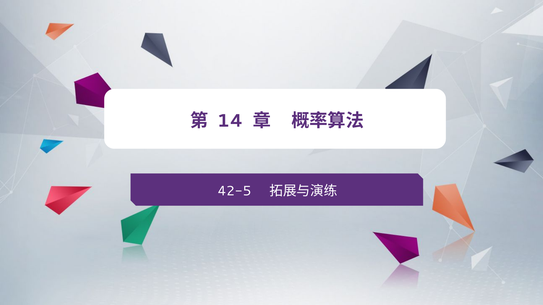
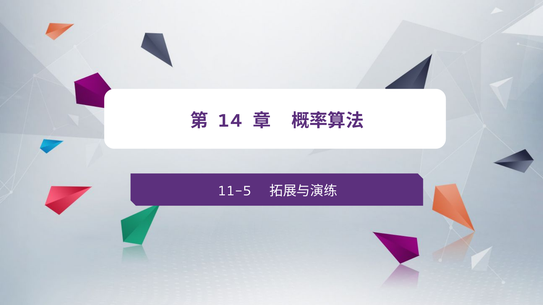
42-5: 42-5 -> 11-5
